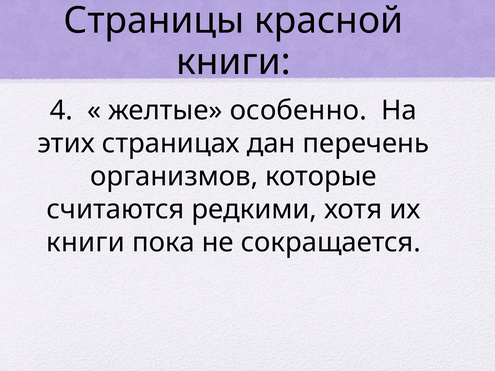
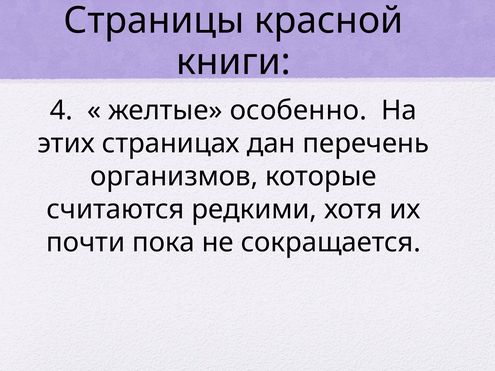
книги at (86, 243): книги -> почти
